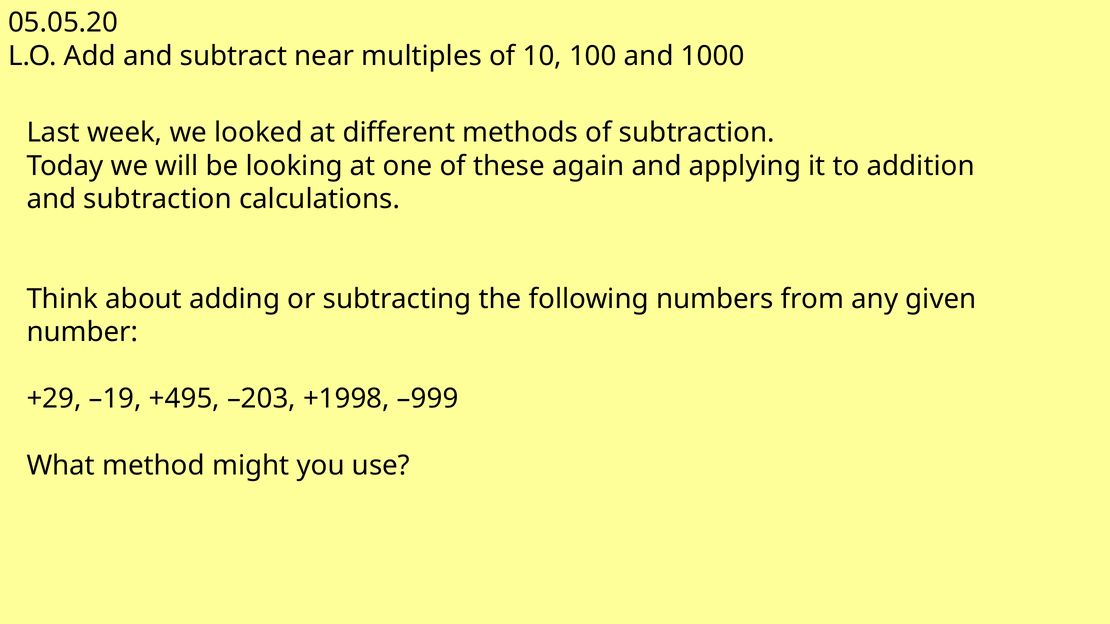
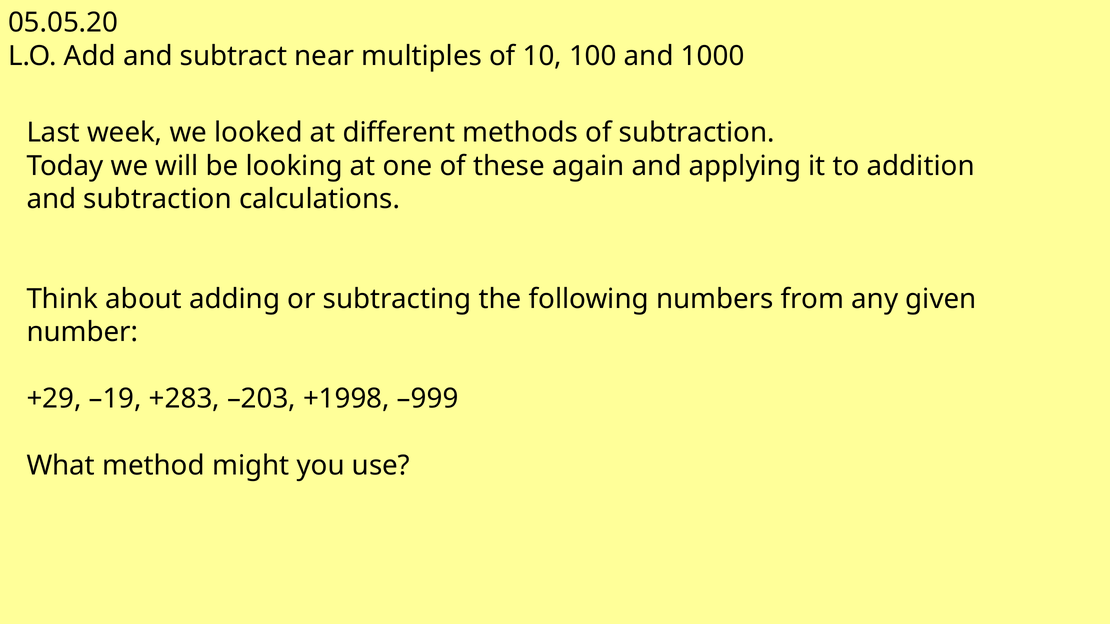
+495: +495 -> +283
